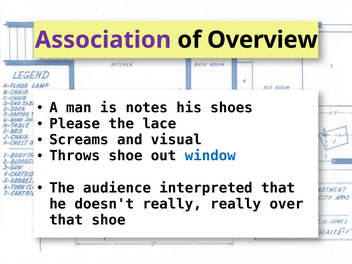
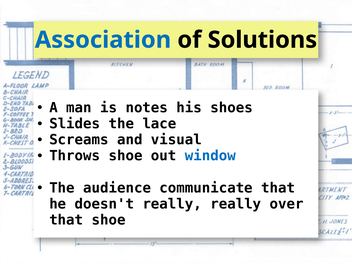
Association colour: purple -> blue
Overview: Overview -> Solutions
Please: Please -> Slides
interpreted: interpreted -> communicate
